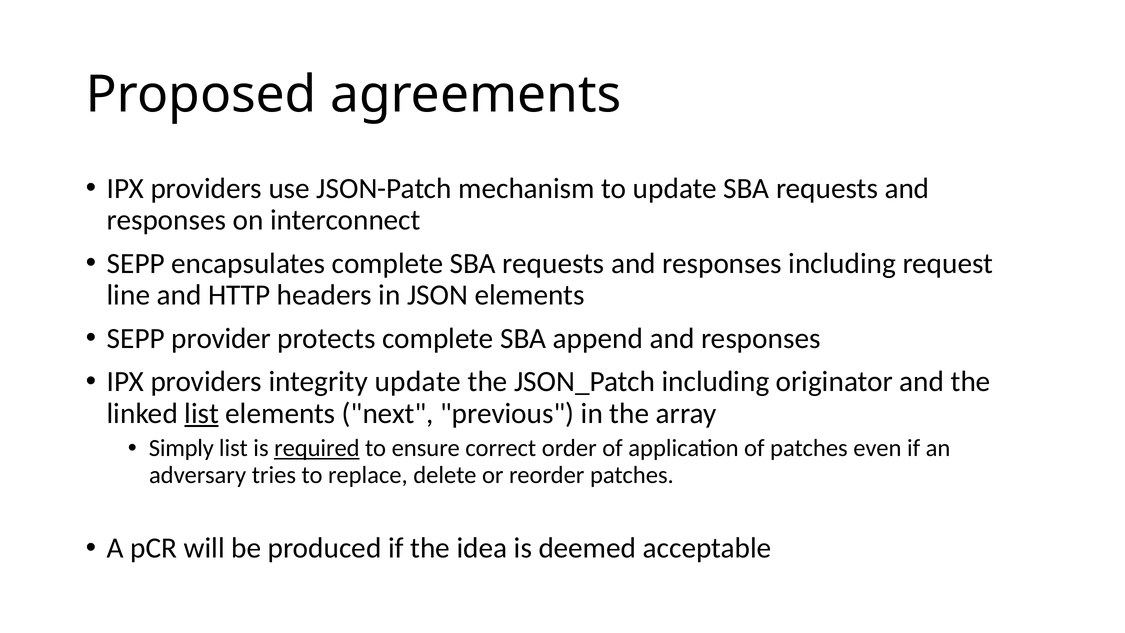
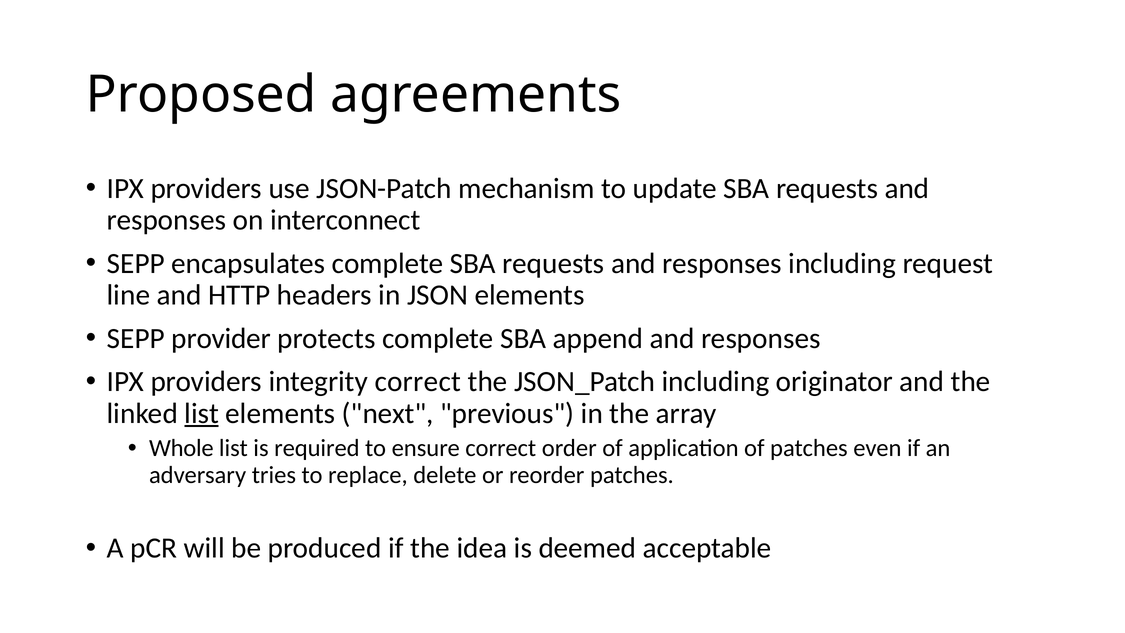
integrity update: update -> correct
Simply: Simply -> Whole
required underline: present -> none
